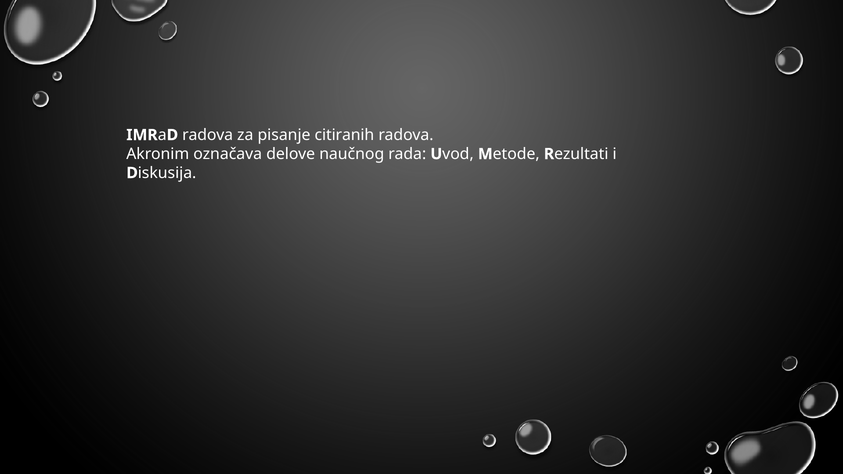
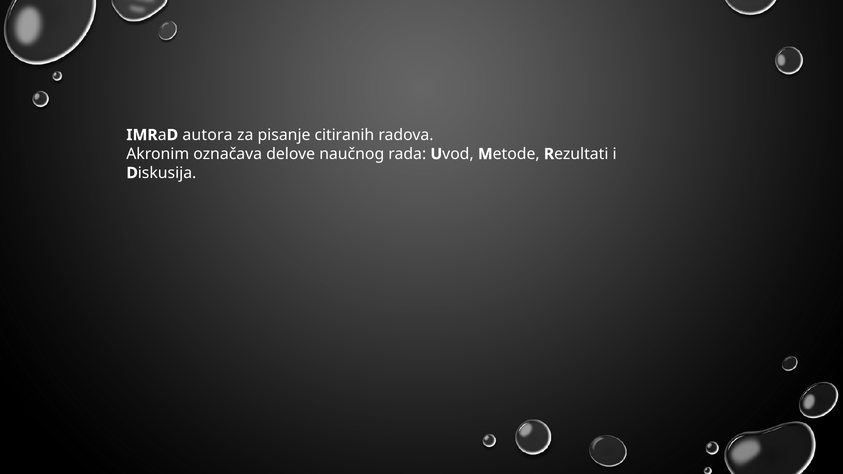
radova at (208, 135): radova -> autora
